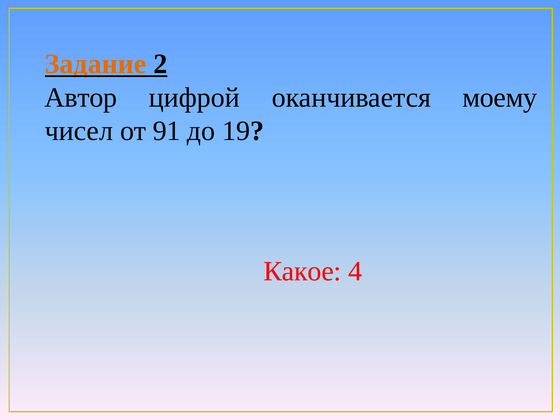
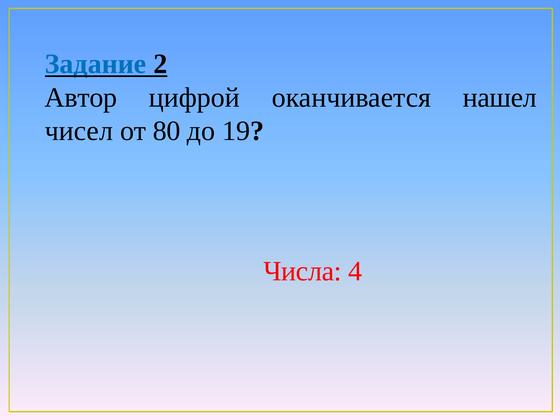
Задание colour: orange -> blue
моему: моему -> нашел
91: 91 -> 80
Какое: Какое -> Числа
